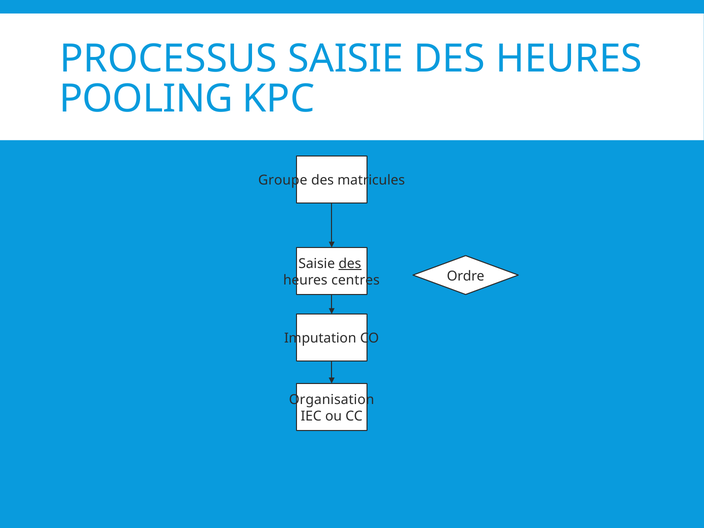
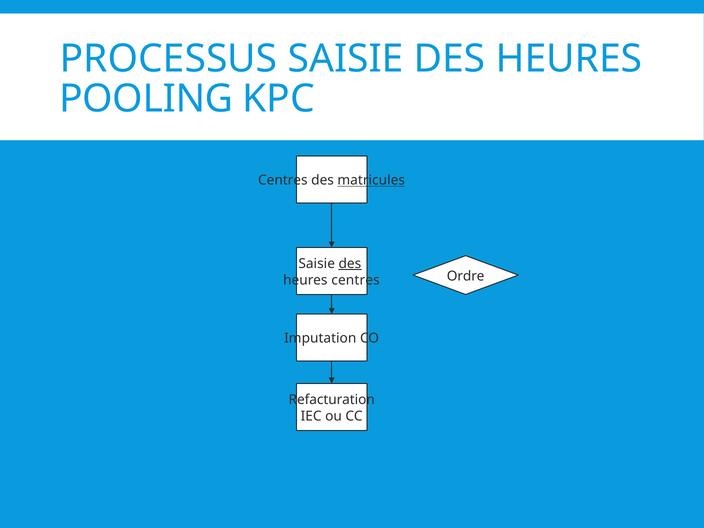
Groupe at (283, 180): Groupe -> Centres
matricules underline: none -> present
Organisation: Organisation -> Refacturation
